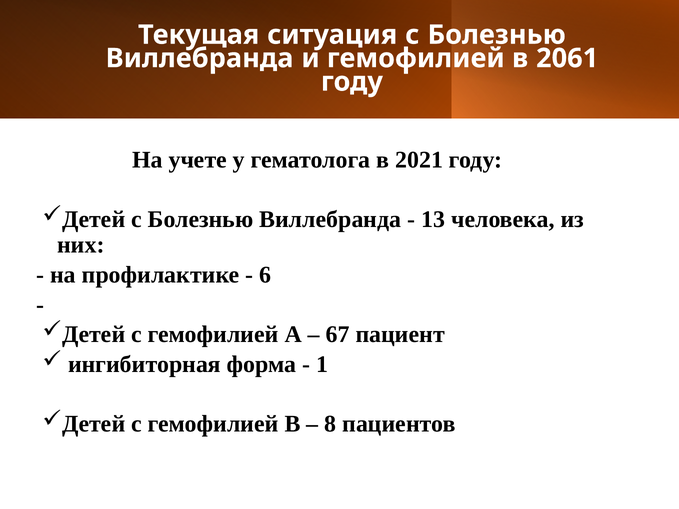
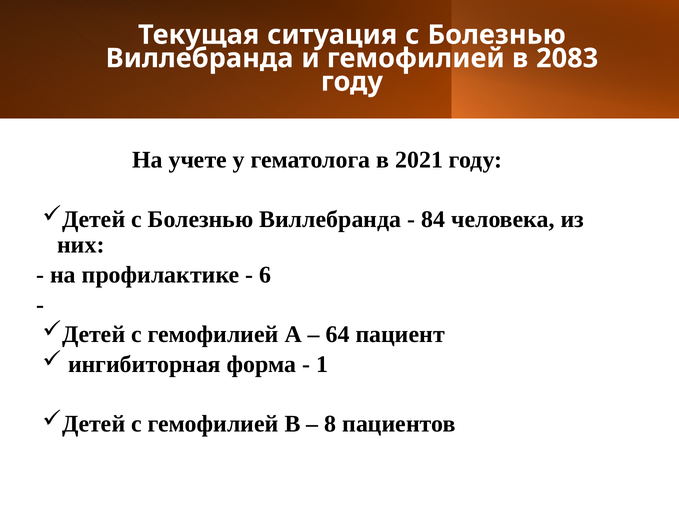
2061: 2061 -> 2083
13: 13 -> 84
67: 67 -> 64
